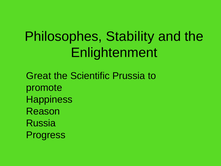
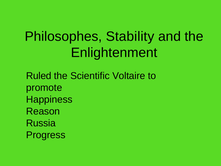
Great: Great -> Ruled
Prussia: Prussia -> Voltaire
